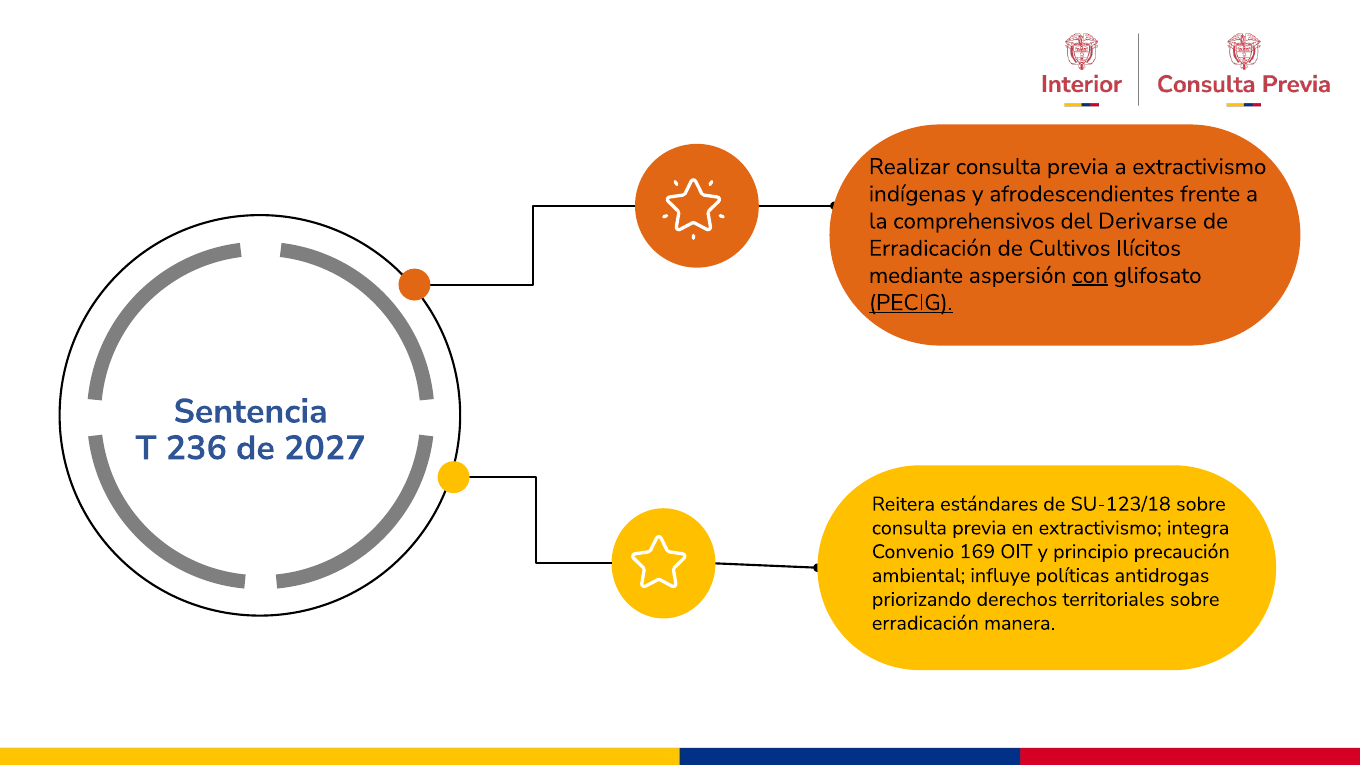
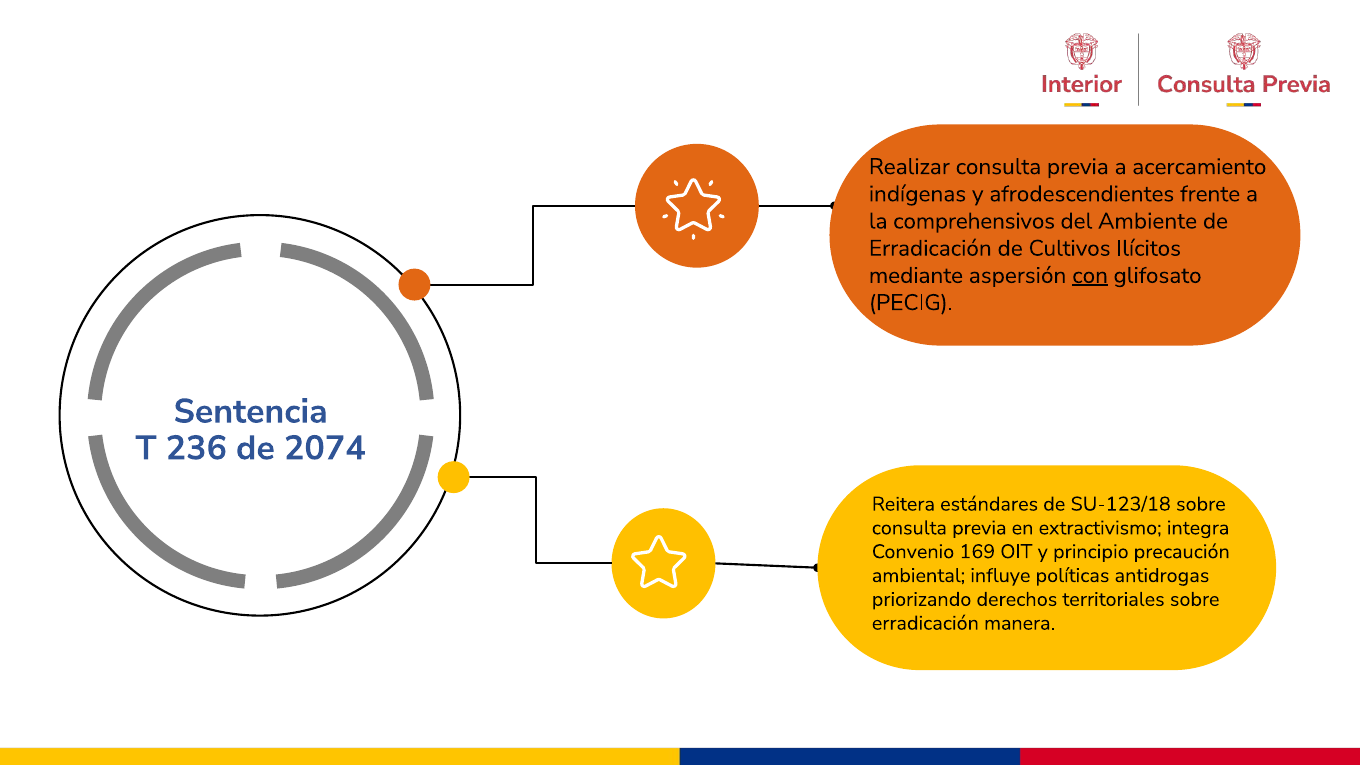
a extractivismo: extractivismo -> acercamiento
Derivarse: Derivarse -> Ambiente
PECIG underline: present -> none
2027: 2027 -> 2074
